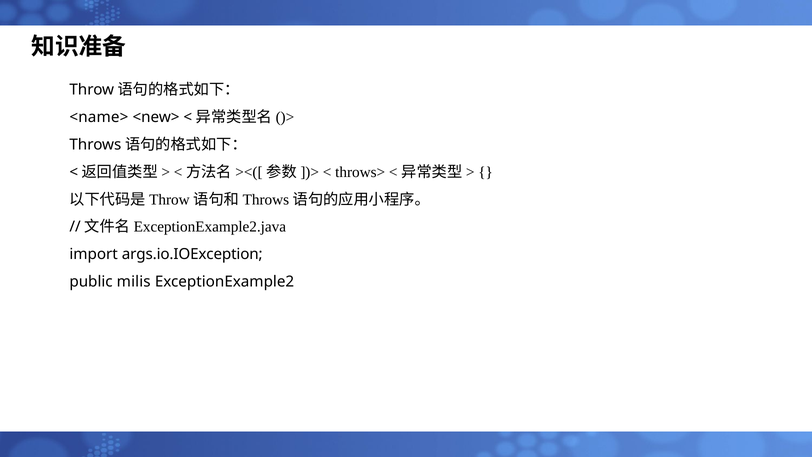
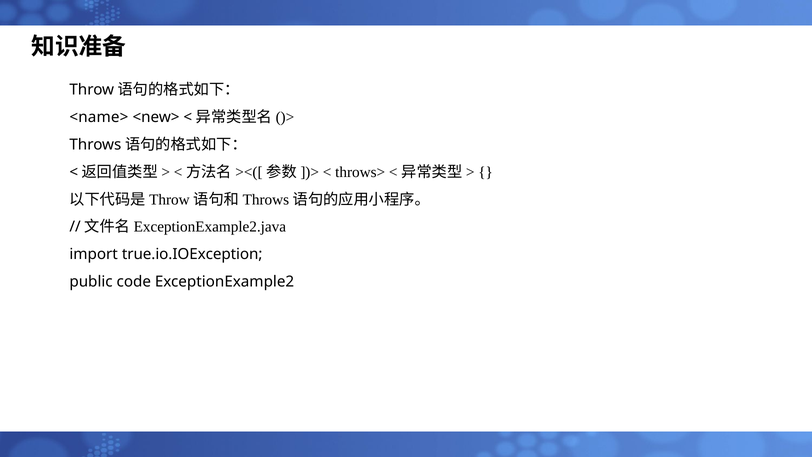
args.io.IOException: args.io.IOException -> true.io.IOException
milis: milis -> code
